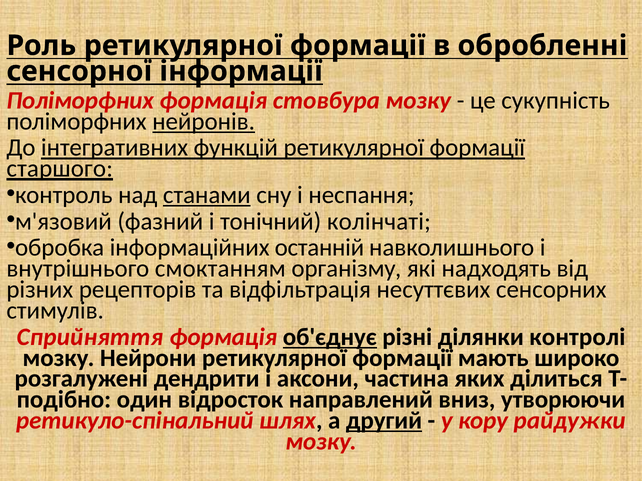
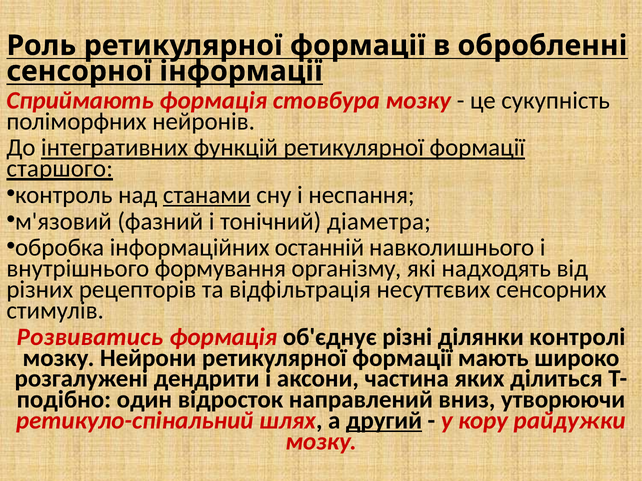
Поліморфних at (80, 101): Поліморфних -> Сприймають
нейронів underline: present -> none
колінчаті: колінчаті -> діаметра
смоктанням: смоктанням -> формування
Сприйняття: Сприйняття -> Розвиватись
об'єднує underline: present -> none
